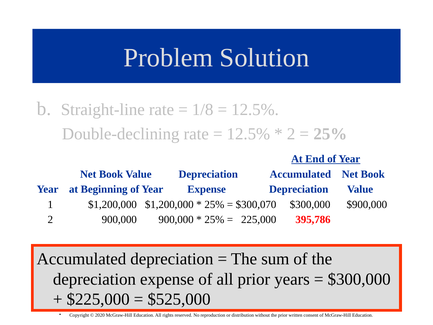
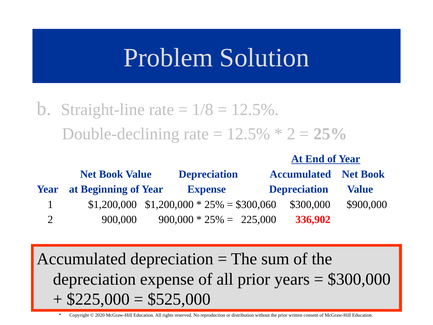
$300,070: $300,070 -> $300,060
395,786: 395,786 -> 336,902
